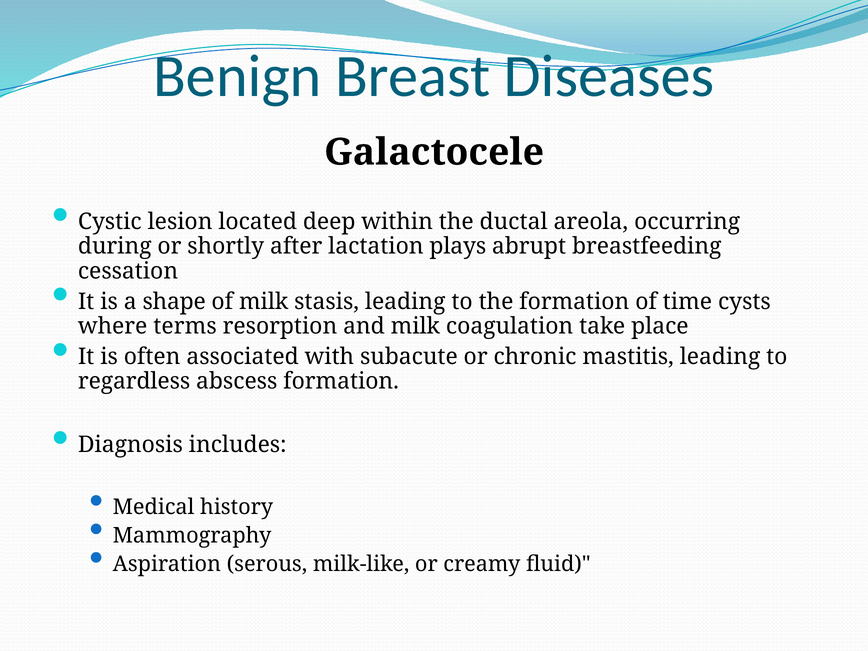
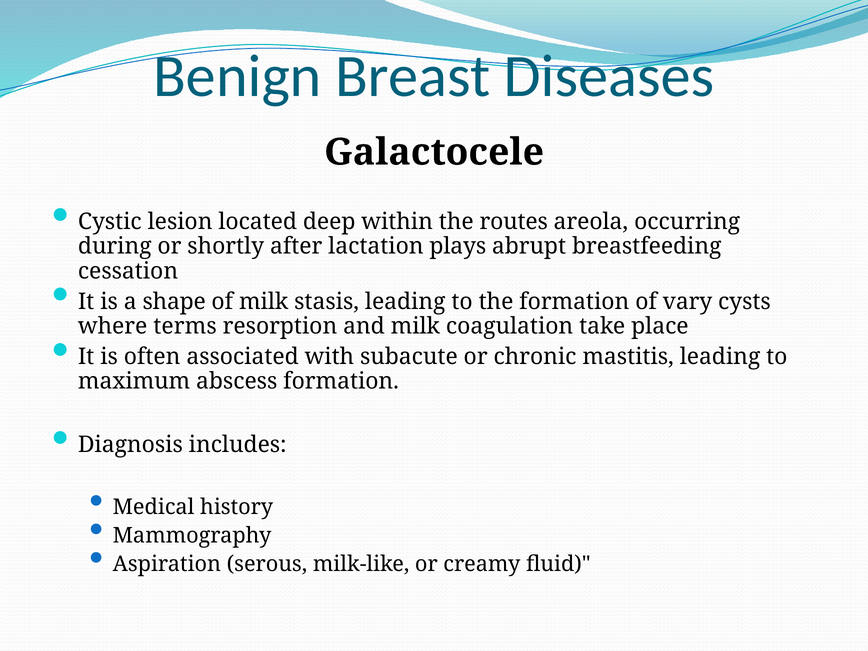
ductal: ductal -> routes
time: time -> vary
regardless: regardless -> maximum
